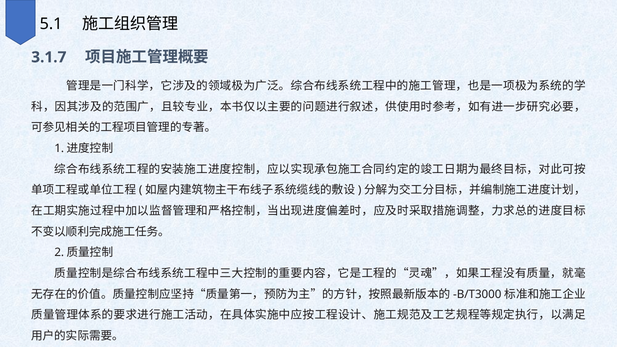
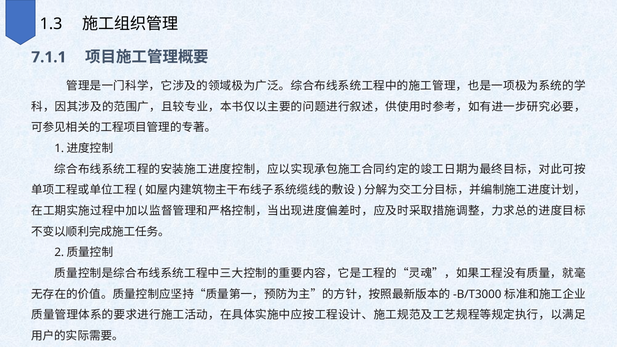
5.1: 5.1 -> 1.3
3.1.7: 3.1.7 -> 7.1.1
